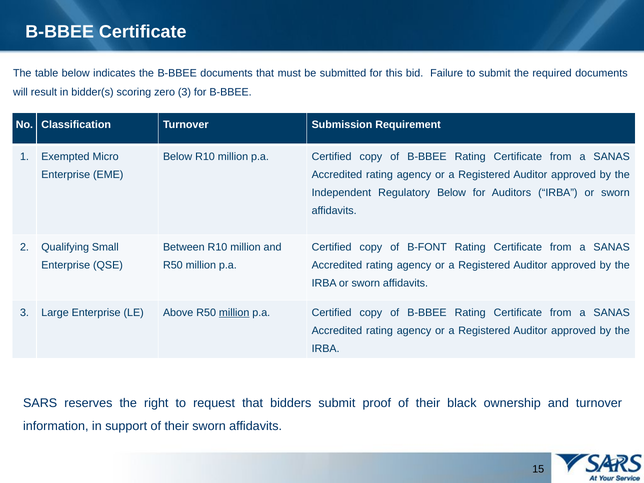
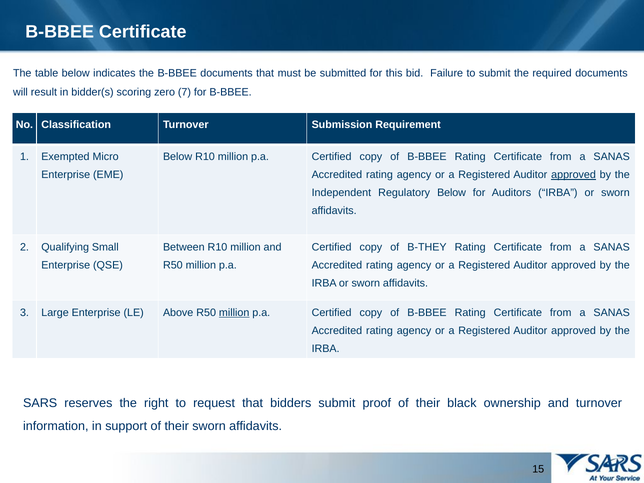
zero 3: 3 -> 7
approved at (574, 175) underline: none -> present
B-FONT: B-FONT -> B-THEY
